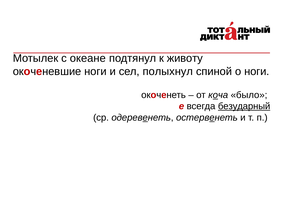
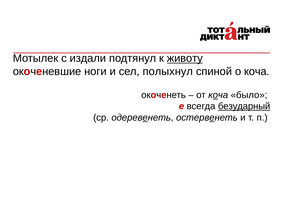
океане: океане -> издали
животу underline: none -> present
о ноги: ноги -> коча
